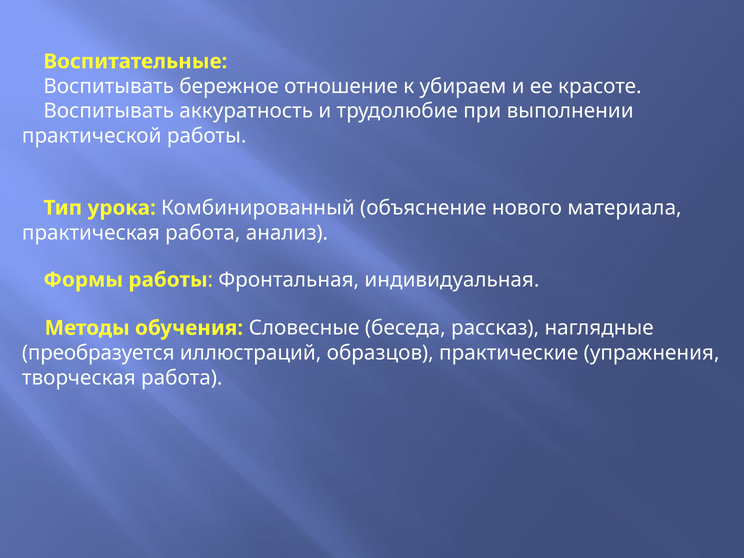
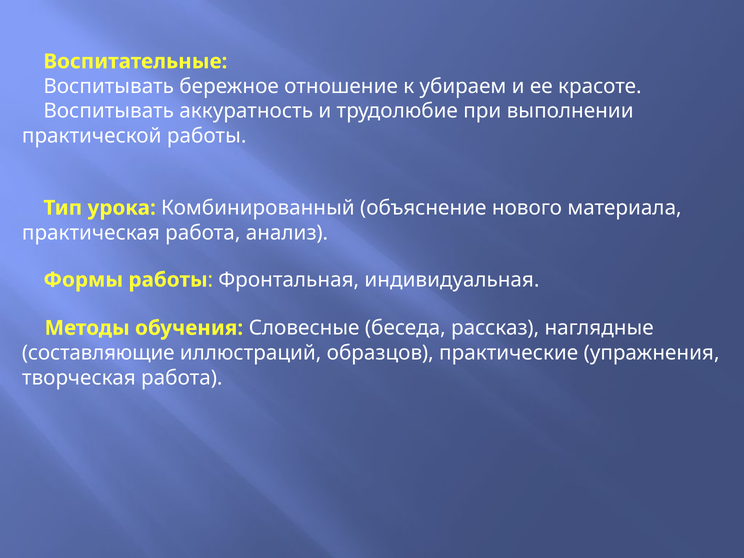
преобразуется: преобразуется -> составляющие
